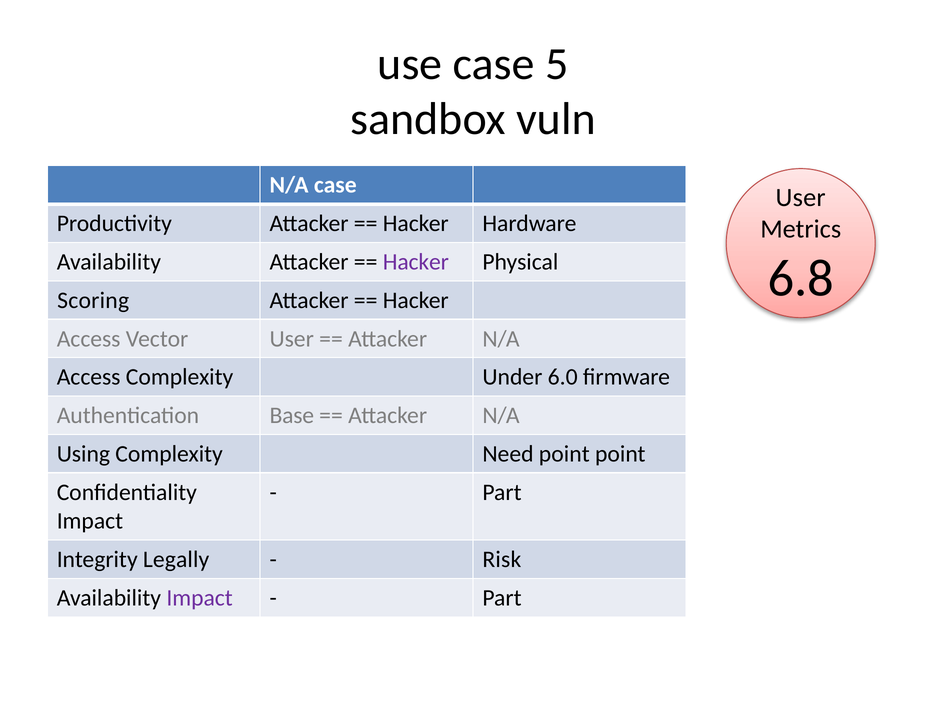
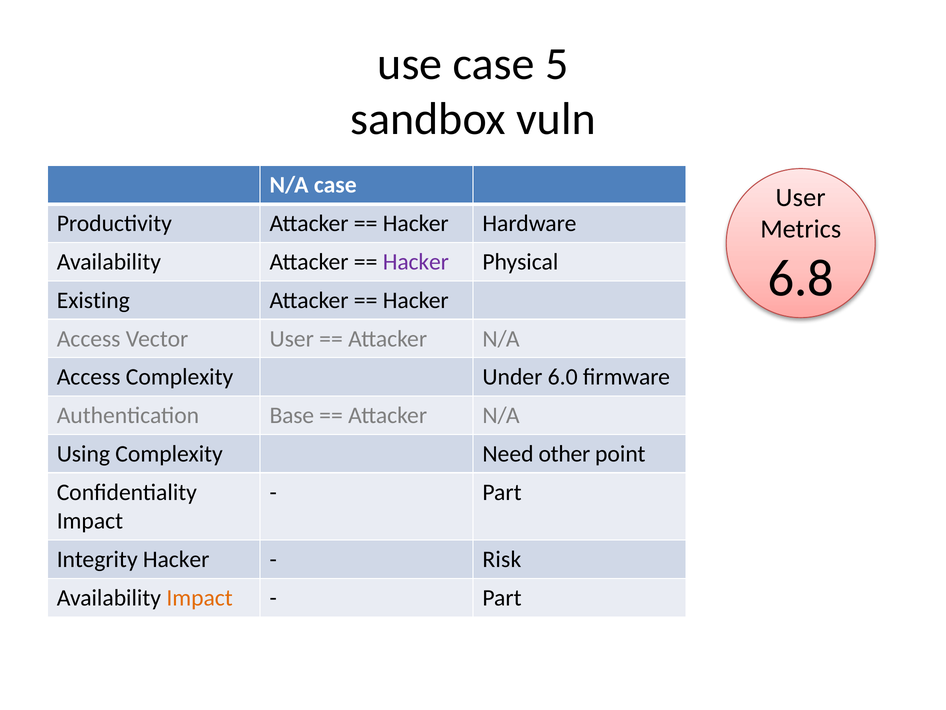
Scoring: Scoring -> Existing
Need point: point -> other
Integrity Legally: Legally -> Hacker
Impact at (200, 597) colour: purple -> orange
